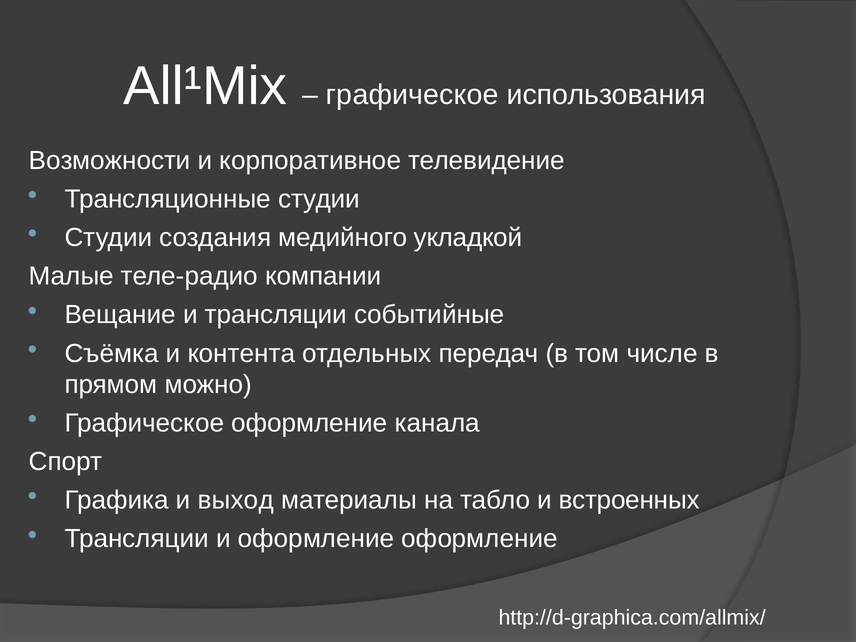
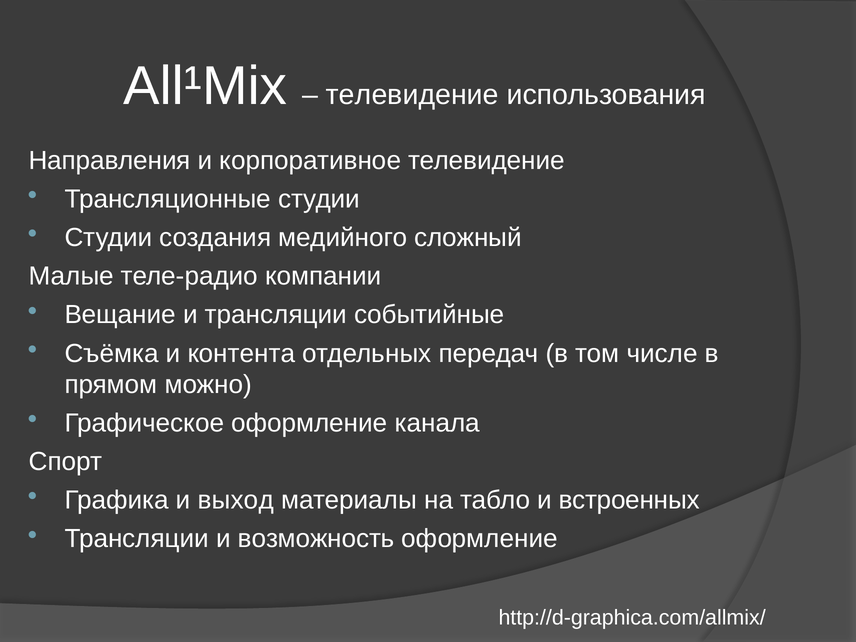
графическое at (412, 95): графическое -> телевидение
Возможности: Возможности -> Направления
укладкой: укладкой -> сложный
и оформление: оформление -> возможность
